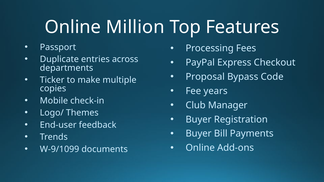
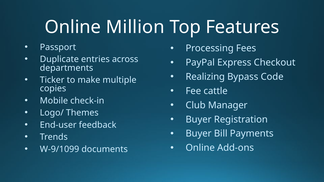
Proposal: Proposal -> Realizing
years: years -> cattle
